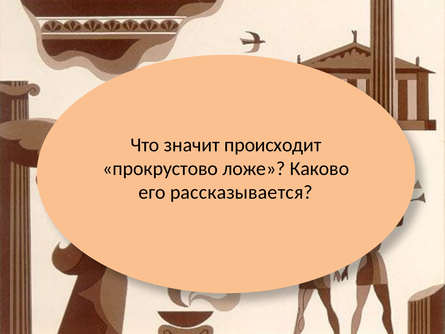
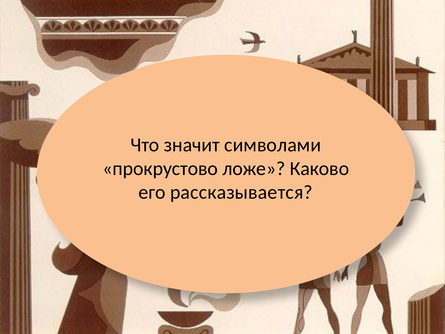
происходит: происходит -> символами
